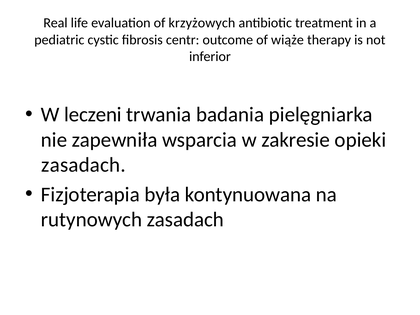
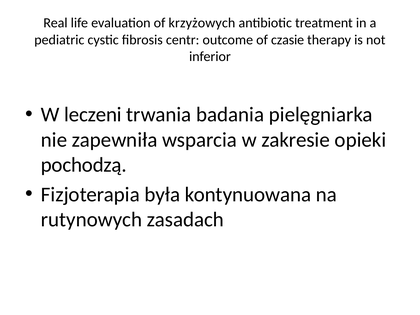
wiąże: wiąże -> czasie
zasadach at (84, 165): zasadach -> pochodzą
